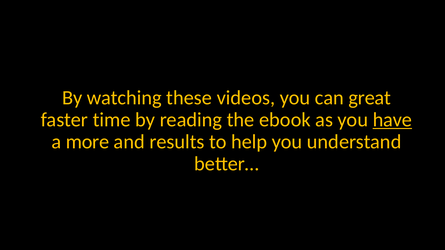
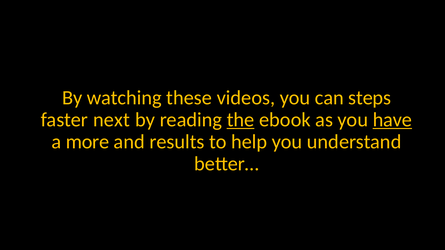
great: great -> steps
time: time -> next
the underline: none -> present
